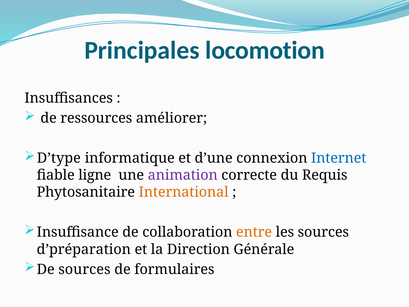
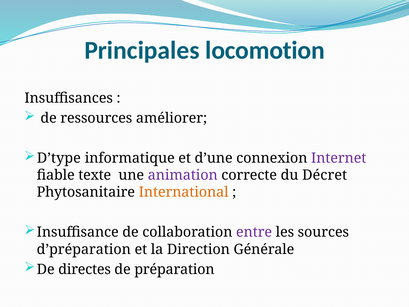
Internet colour: blue -> purple
ligne: ligne -> texte
Requis: Requis -> Décret
entre colour: orange -> purple
De sources: sources -> directes
formulaires: formulaires -> préparation
